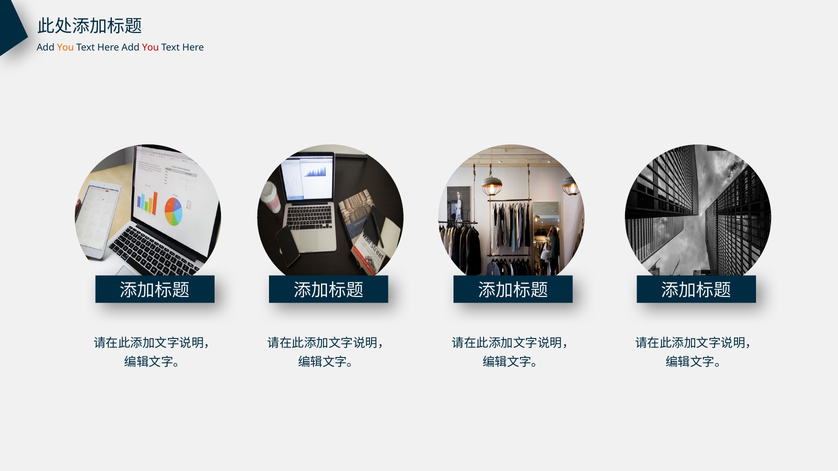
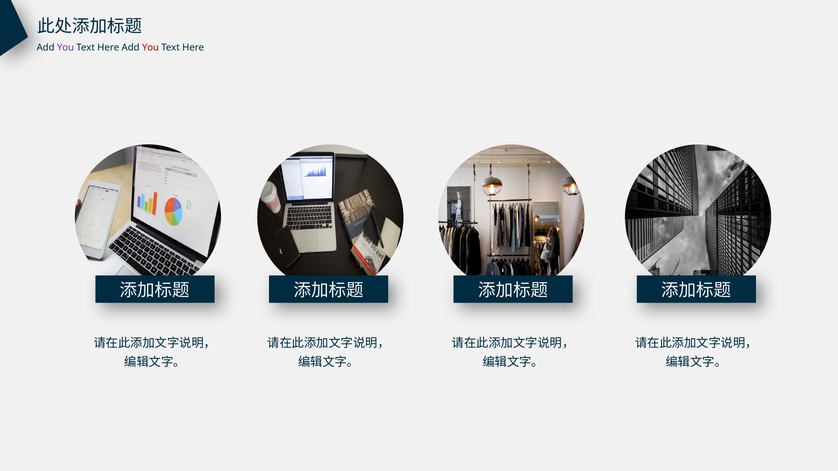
You at (66, 48) colour: orange -> purple
